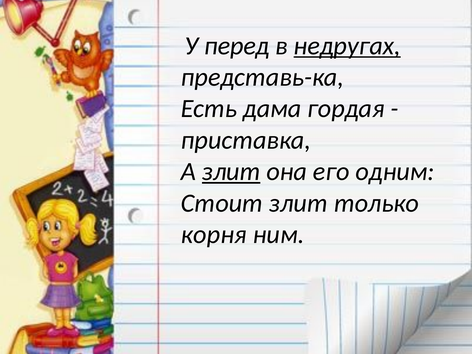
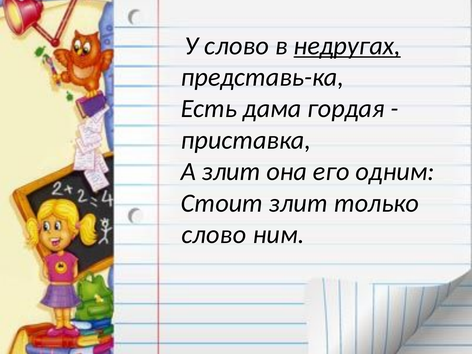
У перед: перед -> слово
злит at (231, 172) underline: present -> none
корня at (214, 235): корня -> слово
